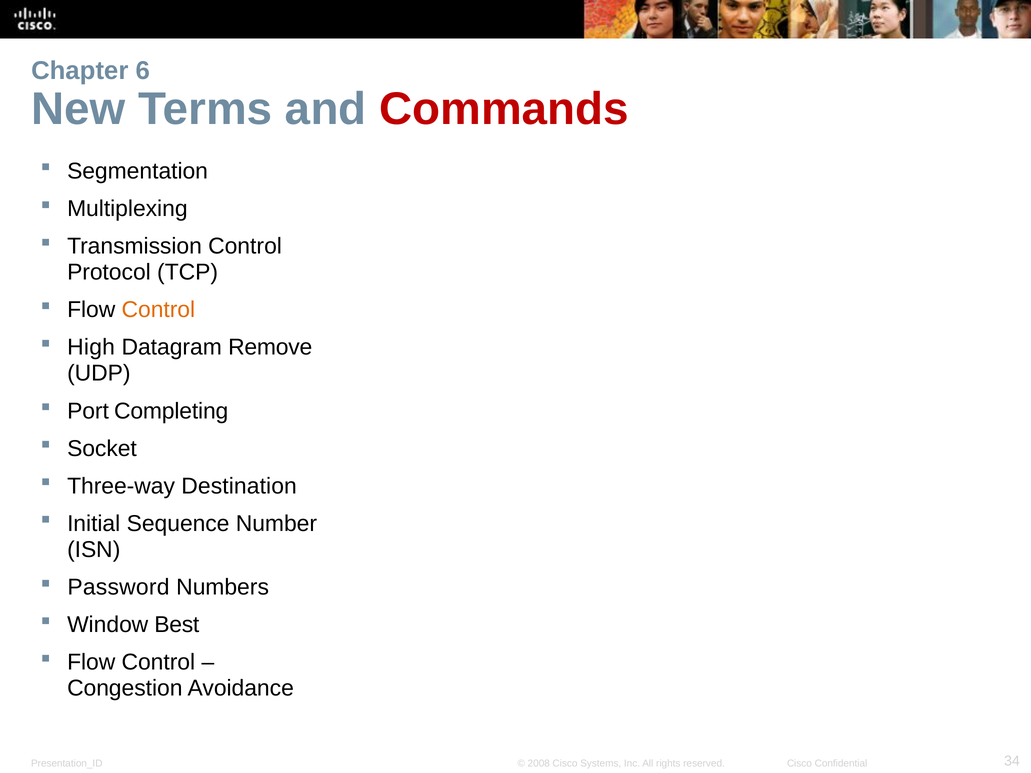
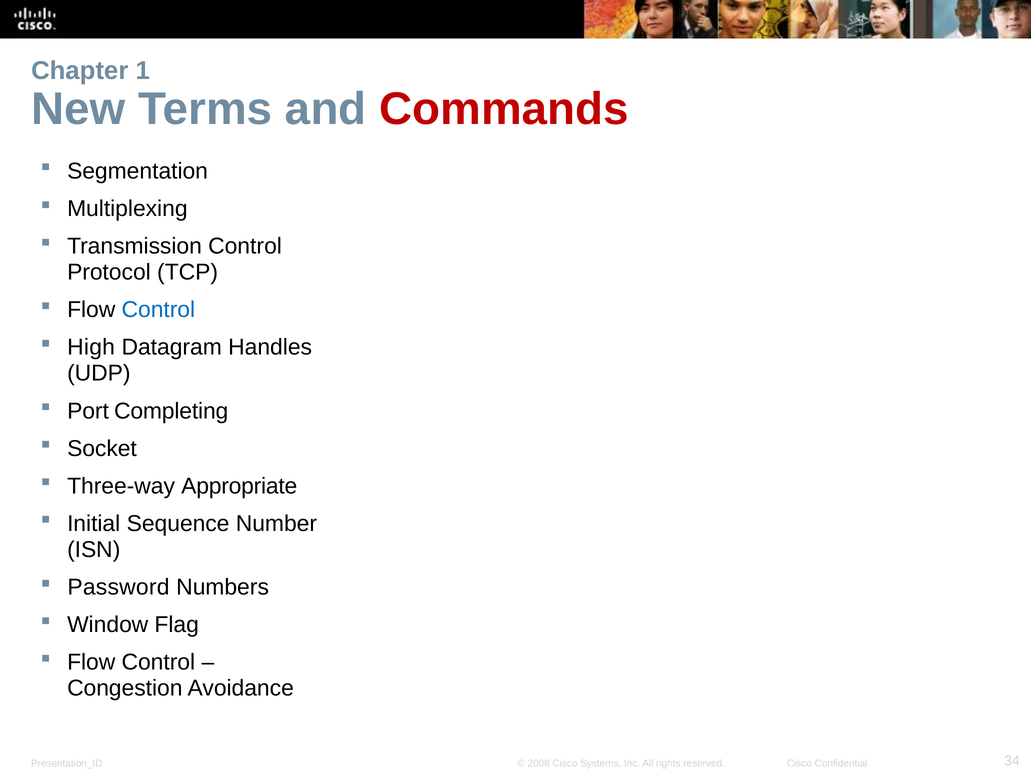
6: 6 -> 1
Control at (158, 310) colour: orange -> blue
Remove: Remove -> Handles
Destination: Destination -> Appropriate
Best: Best -> Flag
